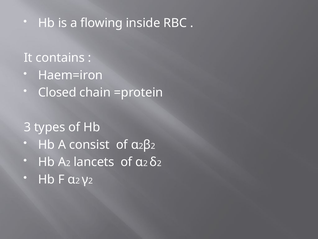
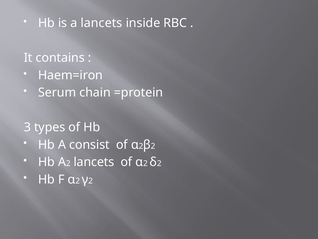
a flowing: flowing -> lancets
Closed: Closed -> Serum
